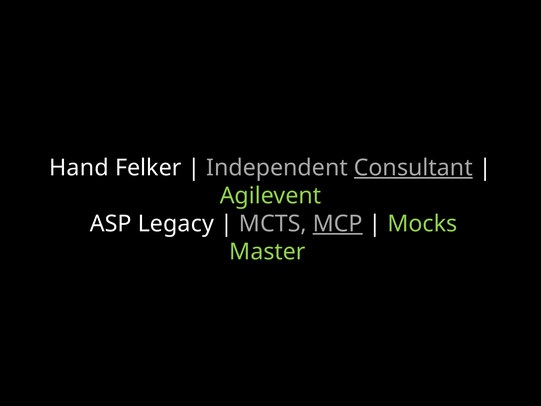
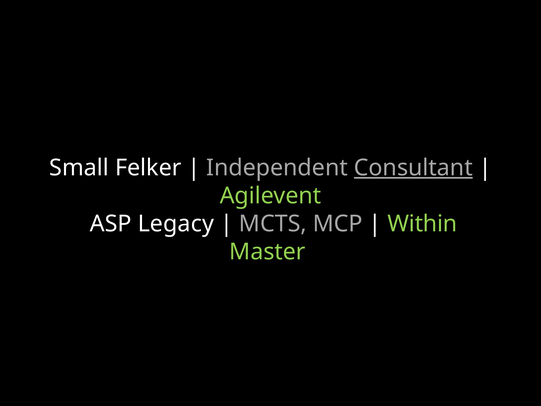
Hand: Hand -> Small
MCP underline: present -> none
Mocks: Mocks -> Within
